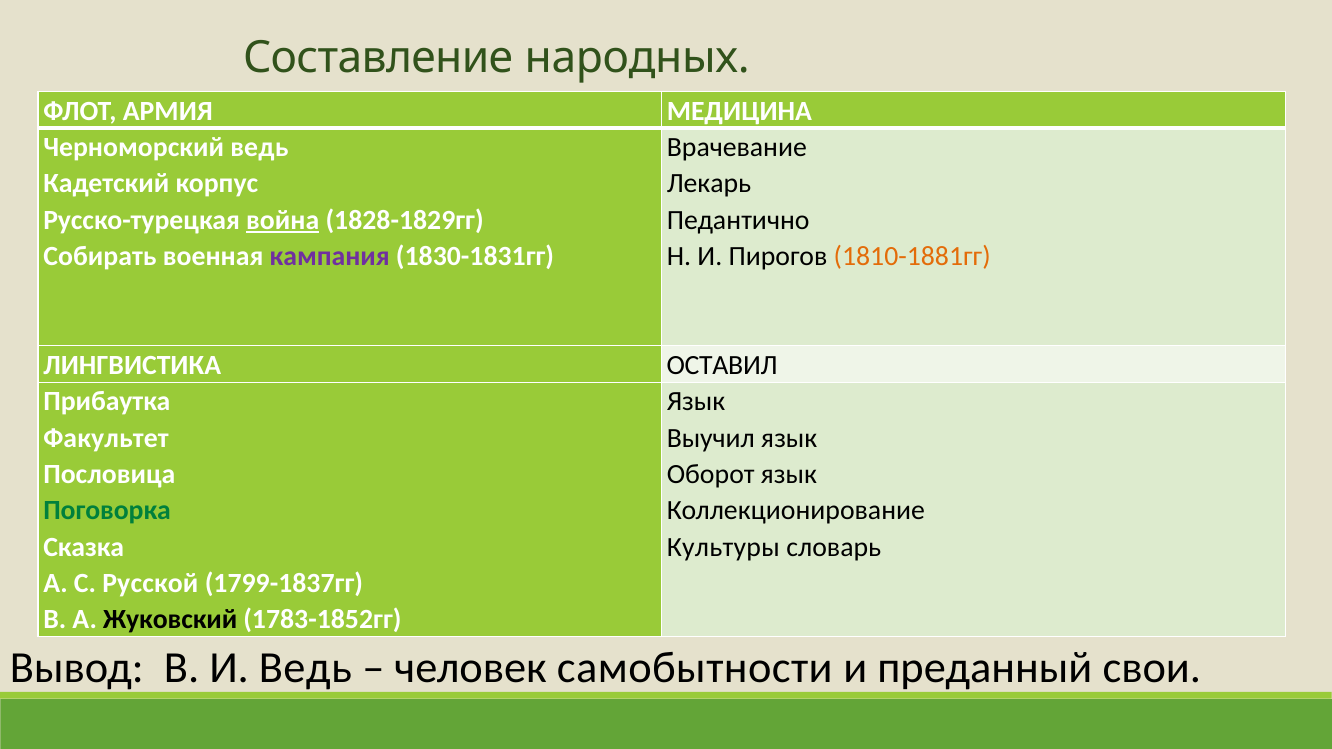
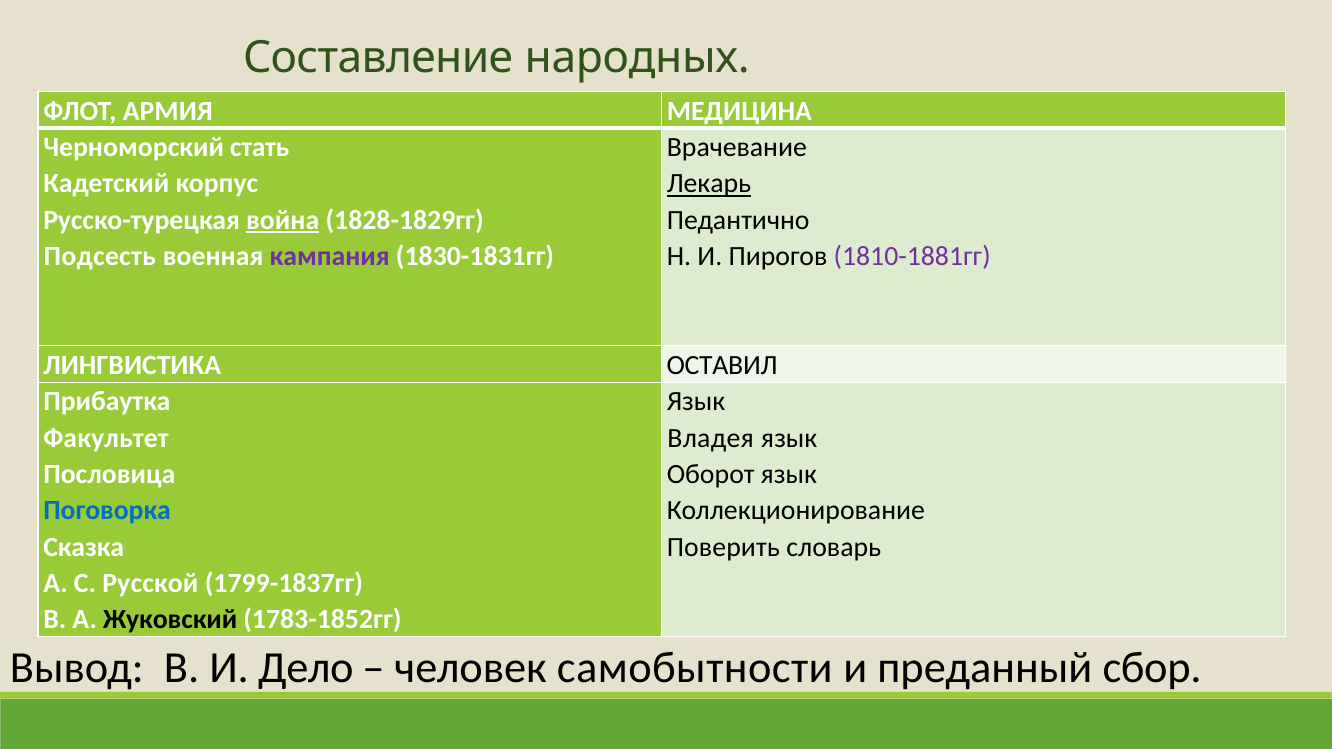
Черноморский ведь: ведь -> стать
Лекарь underline: none -> present
Собирать: Собирать -> Подсесть
1810-1881гг colour: orange -> purple
Выучил: Выучил -> Владея
Поговорка colour: green -> blue
Культуры: Культуры -> Поверить
И Ведь: Ведь -> Дело
свои: свои -> сбор
